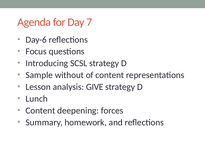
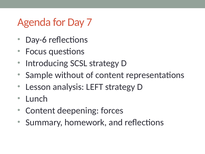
GIVE: GIVE -> LEFT
